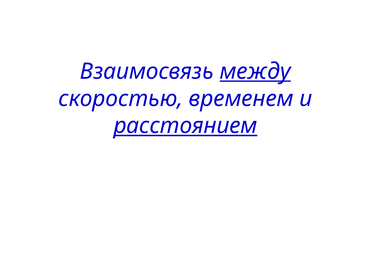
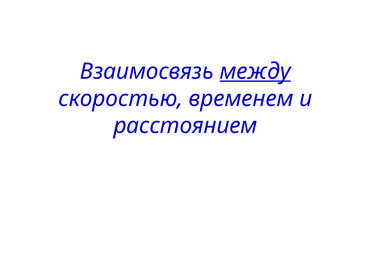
расстоянием underline: present -> none
